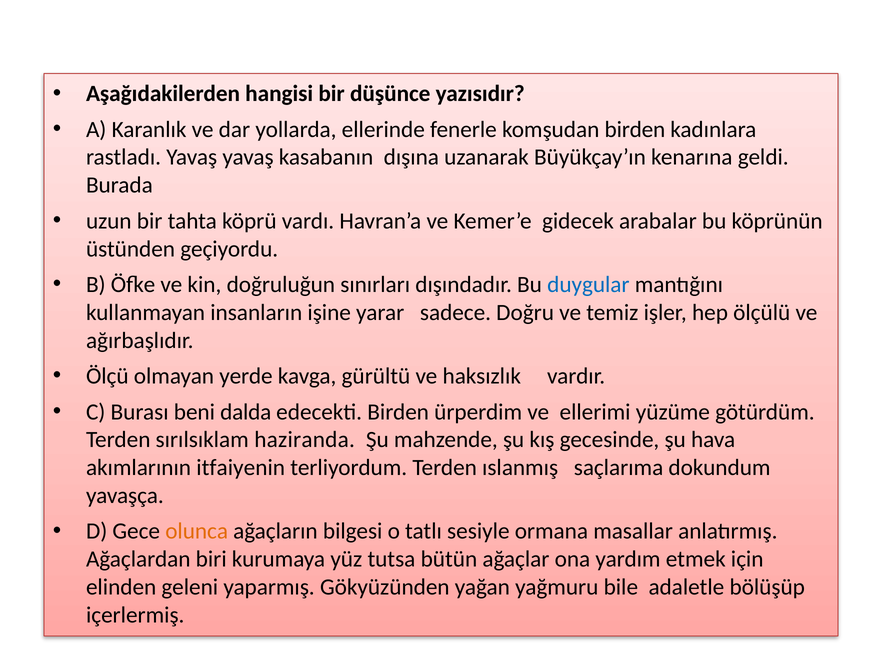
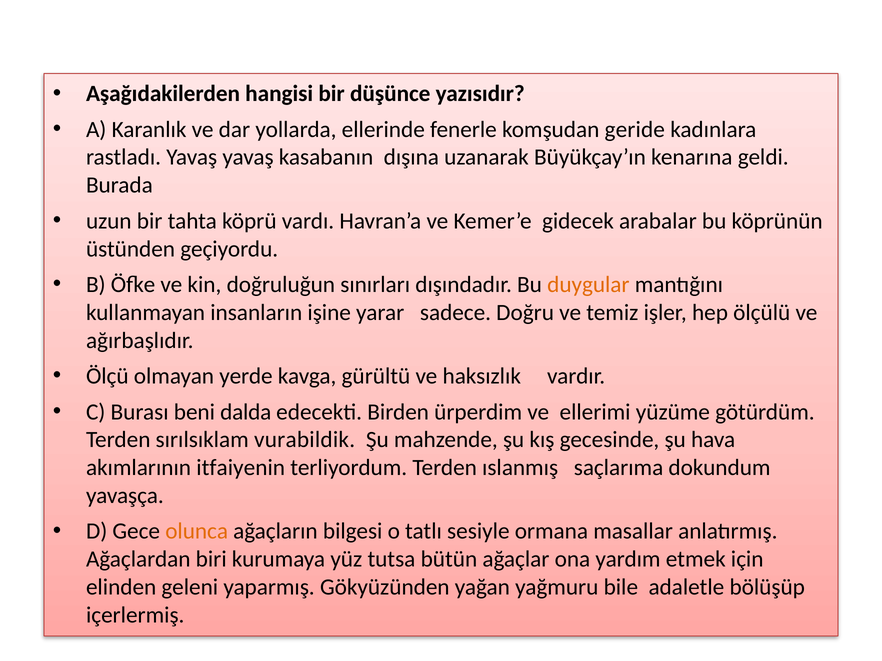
komşudan birden: birden -> geride
duygular colour: blue -> orange
haziranda: haziranda -> vurabildik
